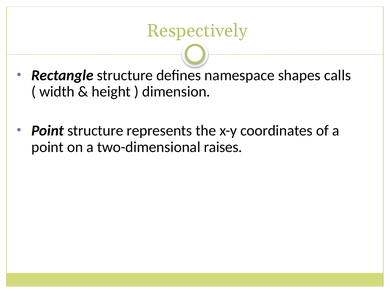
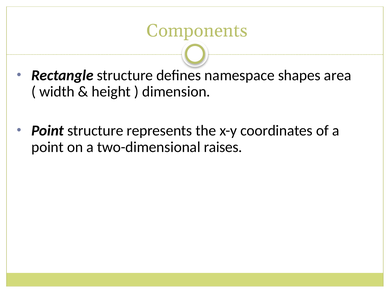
Respectively: Respectively -> Components
calls: calls -> area
